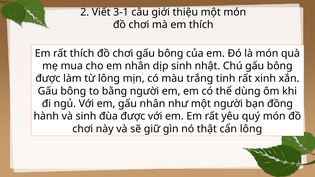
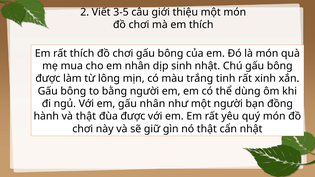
3-1: 3-1 -> 3-5
và sinh: sinh -> thật
cẩn lông: lông -> nhật
